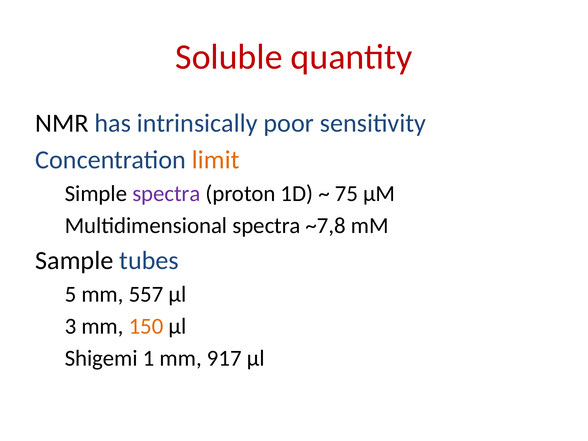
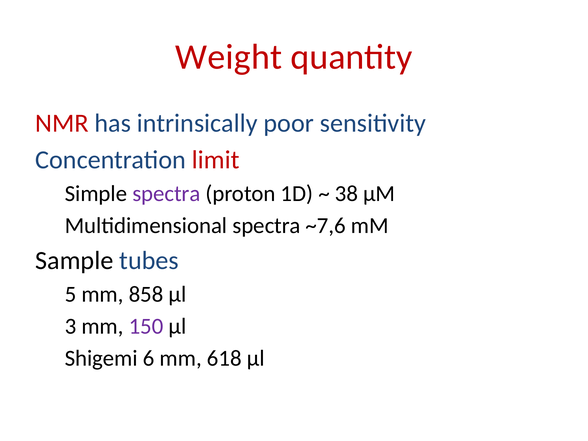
Soluble: Soluble -> Weight
NMR colour: black -> red
limit colour: orange -> red
75: 75 -> 38
~7,8: ~7,8 -> ~7,6
557: 557 -> 858
150 colour: orange -> purple
1: 1 -> 6
917: 917 -> 618
